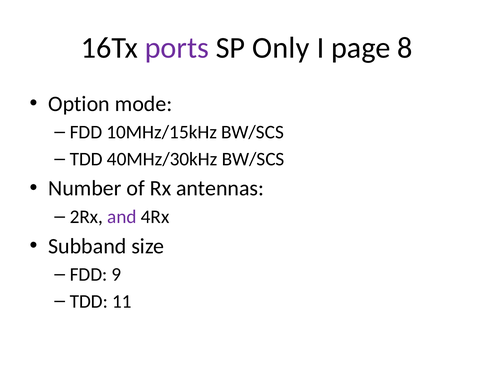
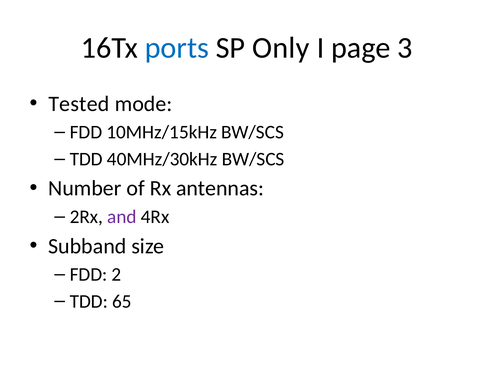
ports colour: purple -> blue
8: 8 -> 3
Option: Option -> Tested
9: 9 -> 2
11: 11 -> 65
